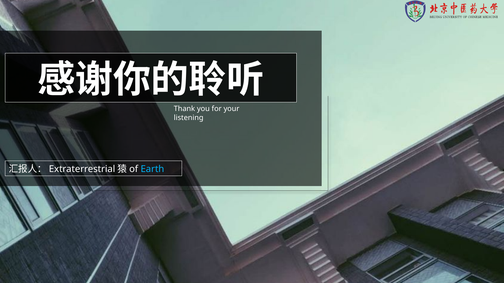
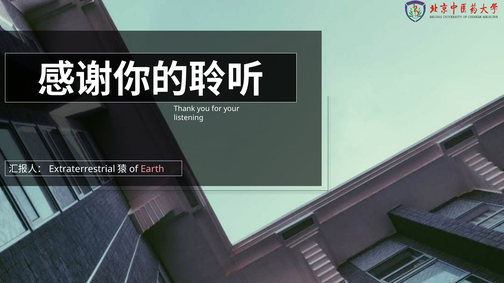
Earth colour: light blue -> pink
